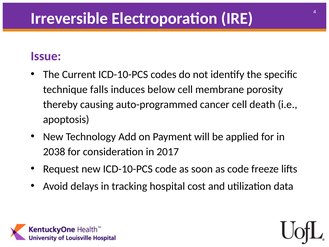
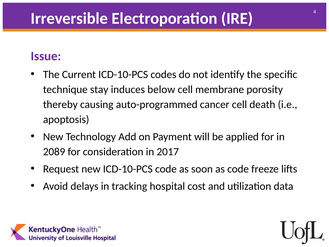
falls: falls -> stay
2038: 2038 -> 2089
